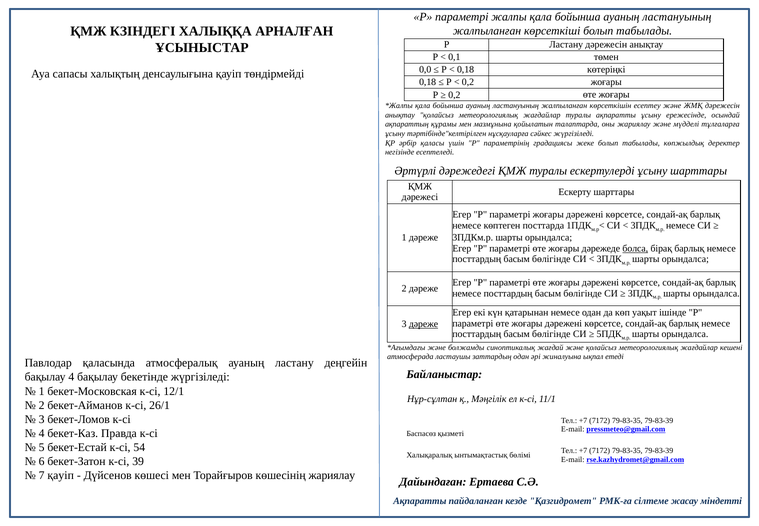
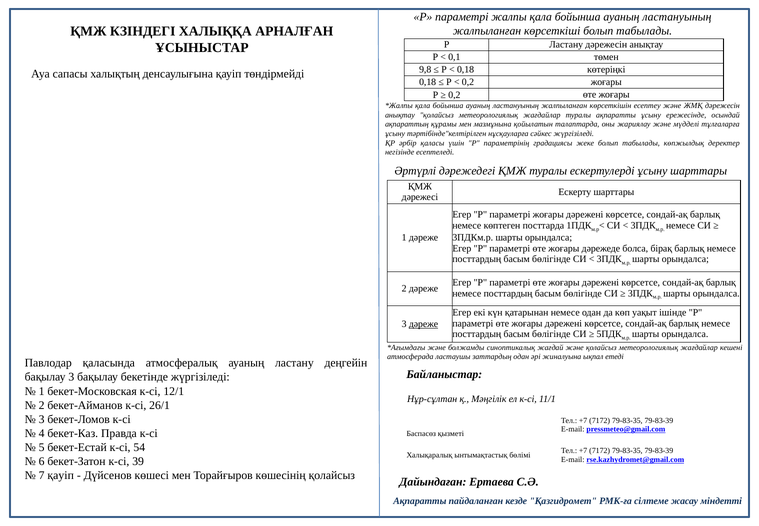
0,0: 0,0 -> 9,8
болса underline: present -> none
бақылау 4: 4 -> 3
көшесінің жариялау: жариялау -> қолайсыз
